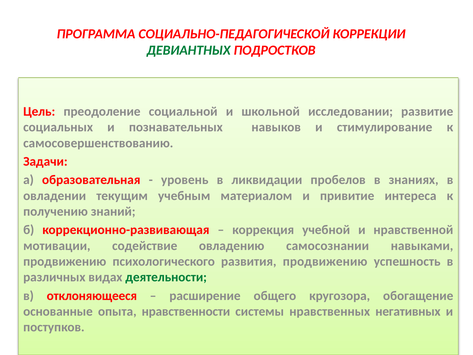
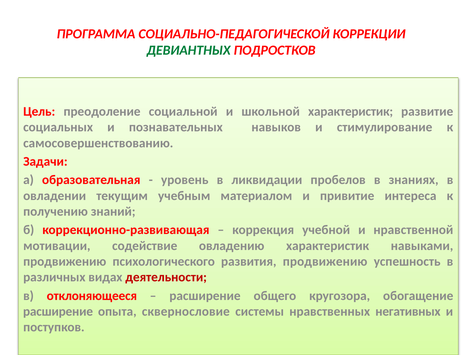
школьной исследовании: исследовании -> характеристик
овладению самосознании: самосознании -> характеристик
деятельности colour: green -> red
основанные at (58, 311): основанные -> расширение
нравственности: нравственности -> сквернословие
